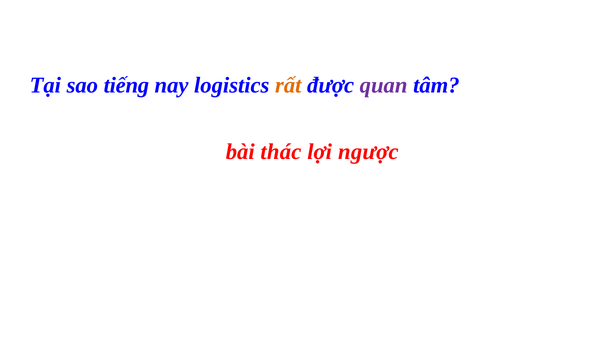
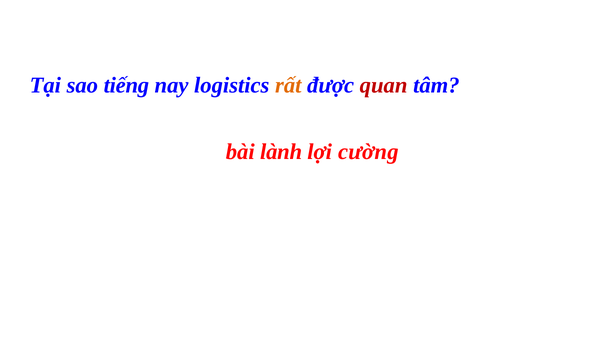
quan colour: purple -> red
thác: thác -> lành
ngược: ngược -> cường
